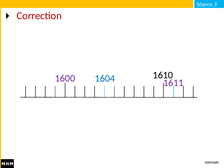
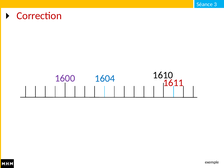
1611 colour: purple -> red
